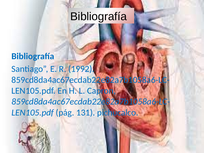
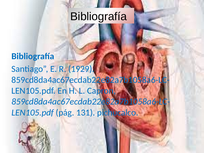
1992: 1992 -> 1929
